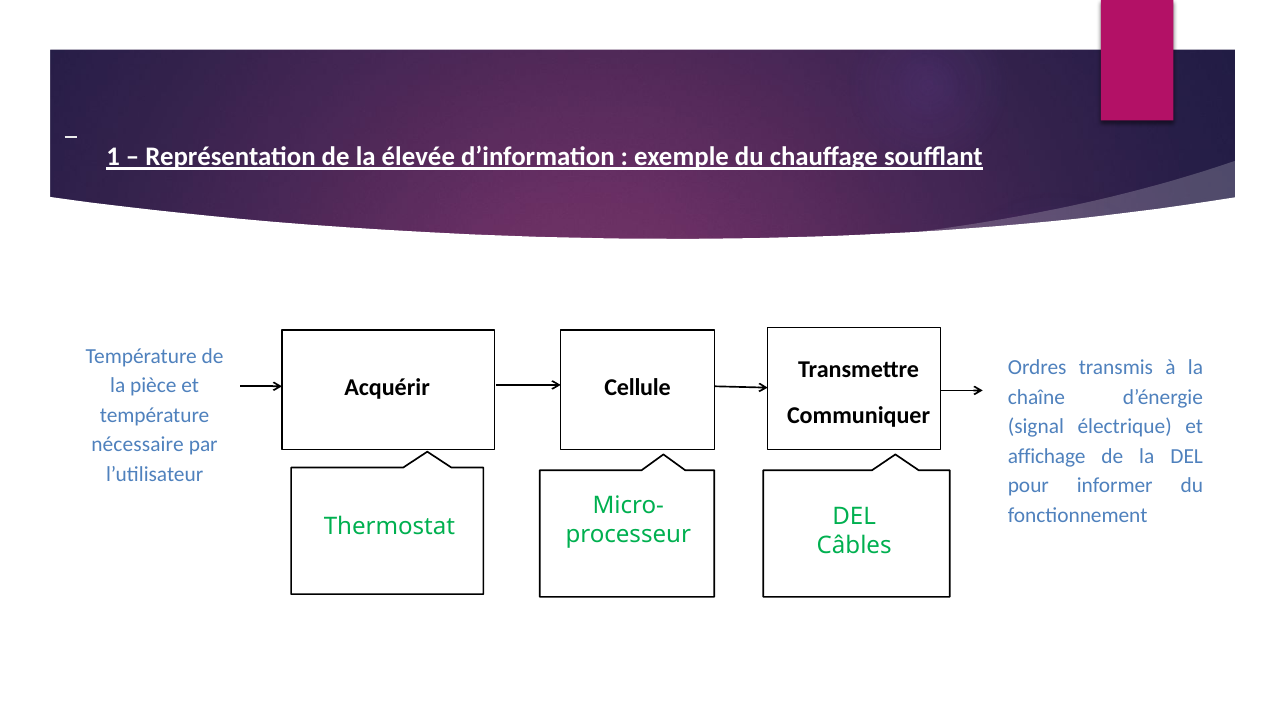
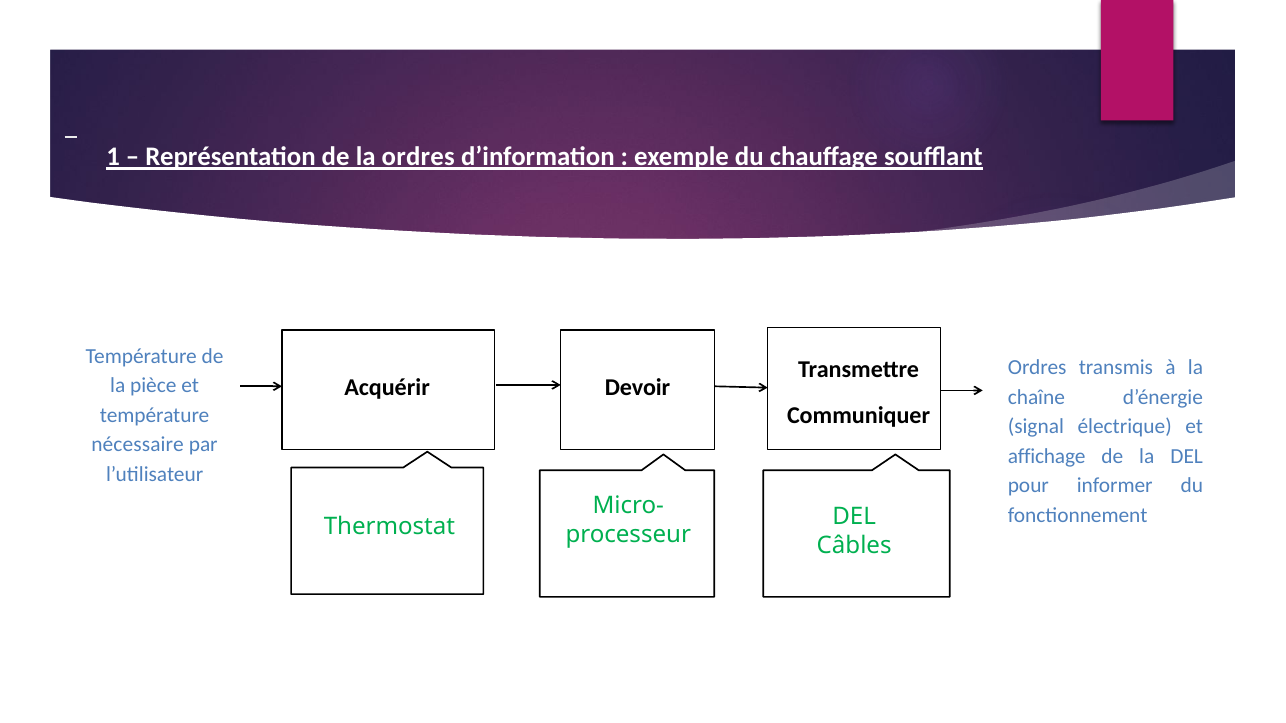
la élevée: élevée -> ordres
Cellule: Cellule -> Devoir
